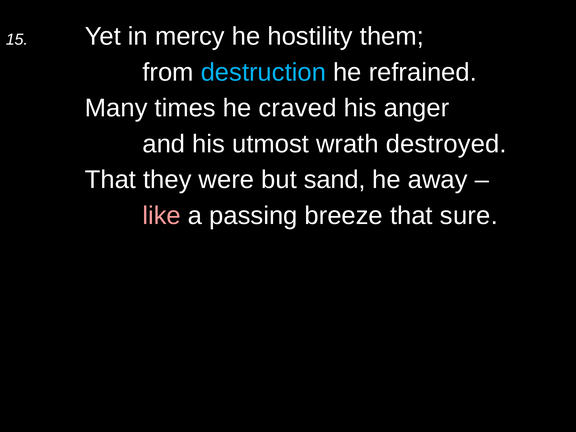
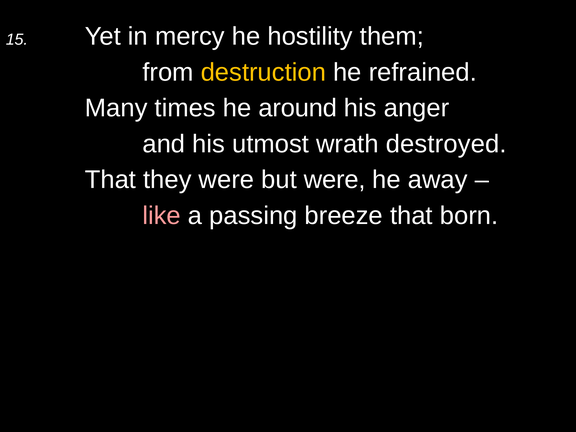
destruction colour: light blue -> yellow
craved: craved -> around
but sand: sand -> were
sure: sure -> born
